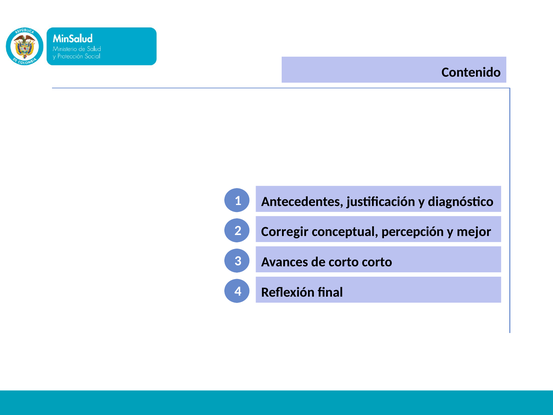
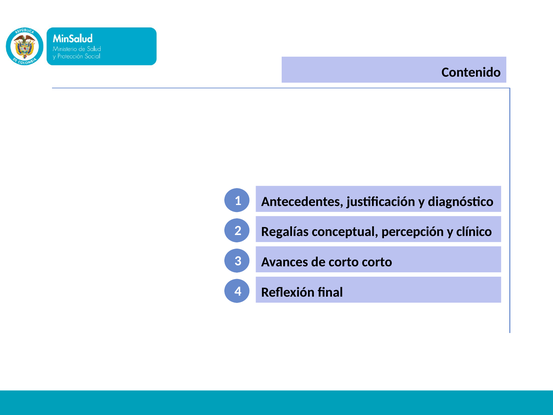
Corregir: Corregir -> Regalías
mejor: mejor -> clínico
